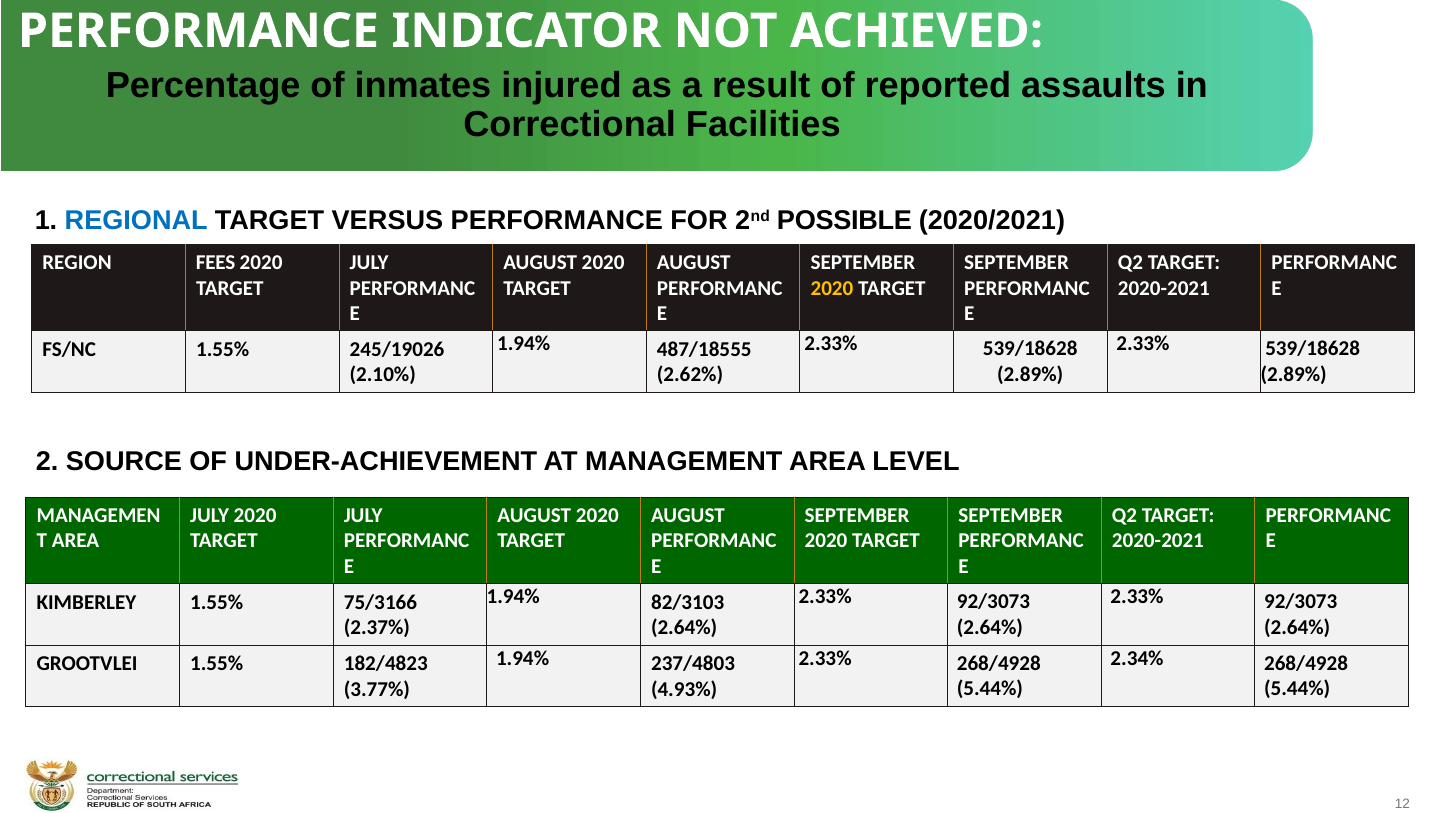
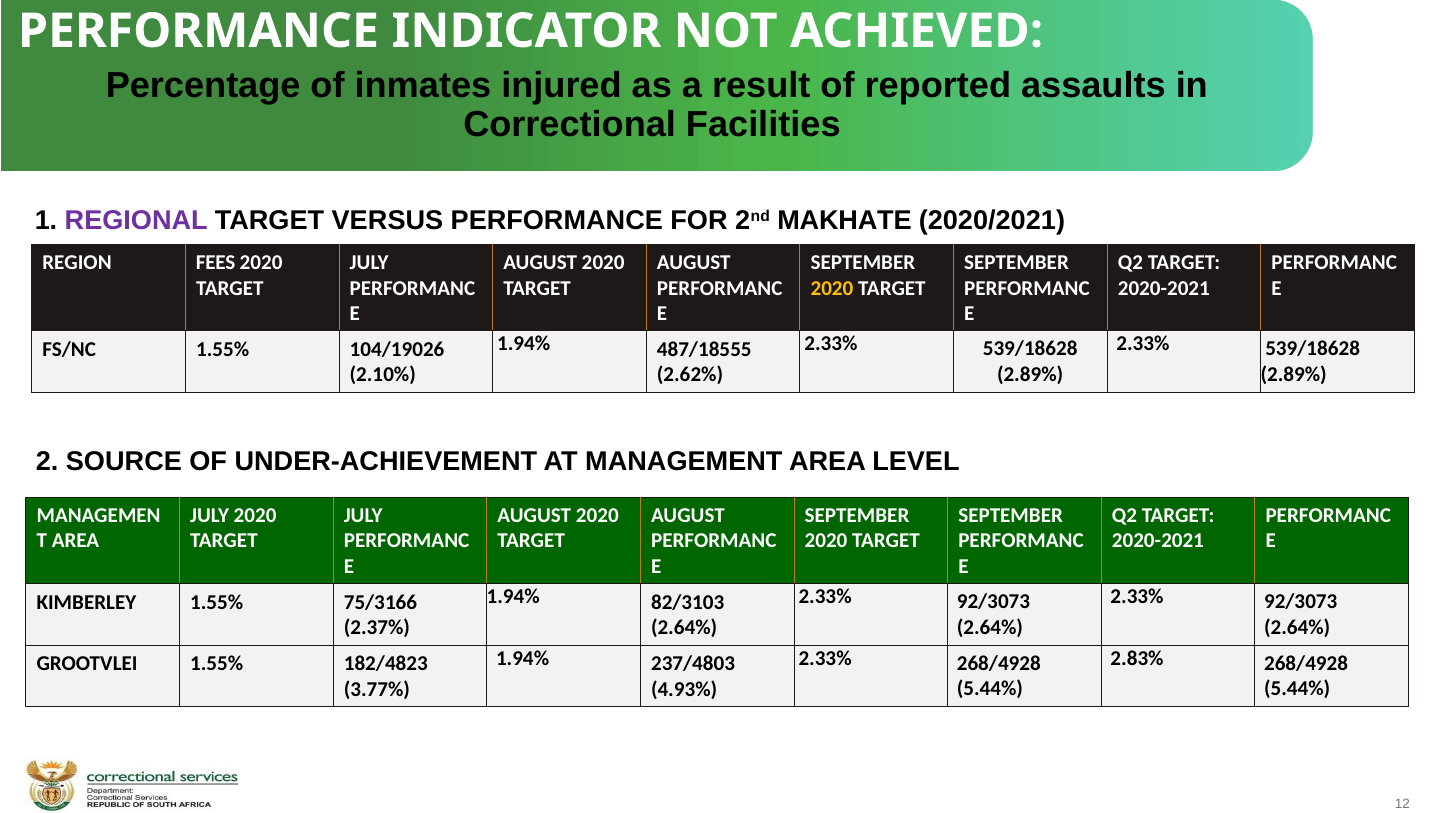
REGIONAL colour: blue -> purple
POSSIBLE: POSSIBLE -> MAKHATE
245/19026: 245/19026 -> 104/19026
2.34%: 2.34% -> 2.83%
